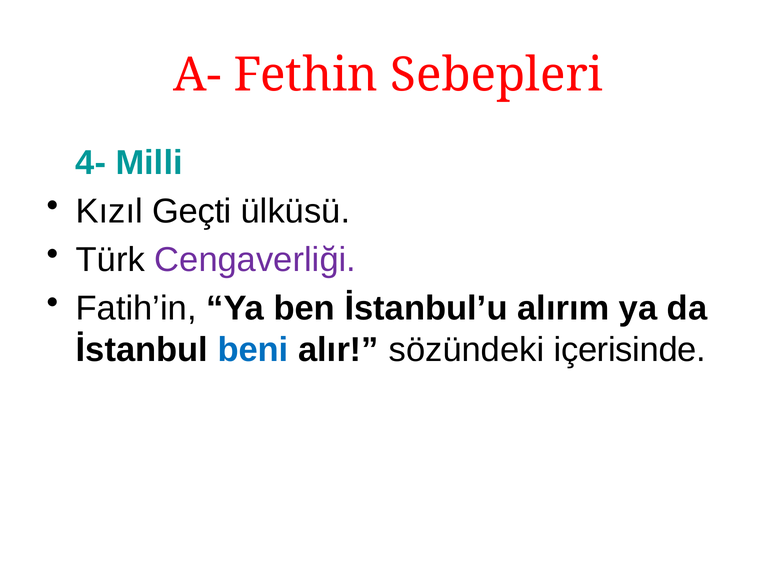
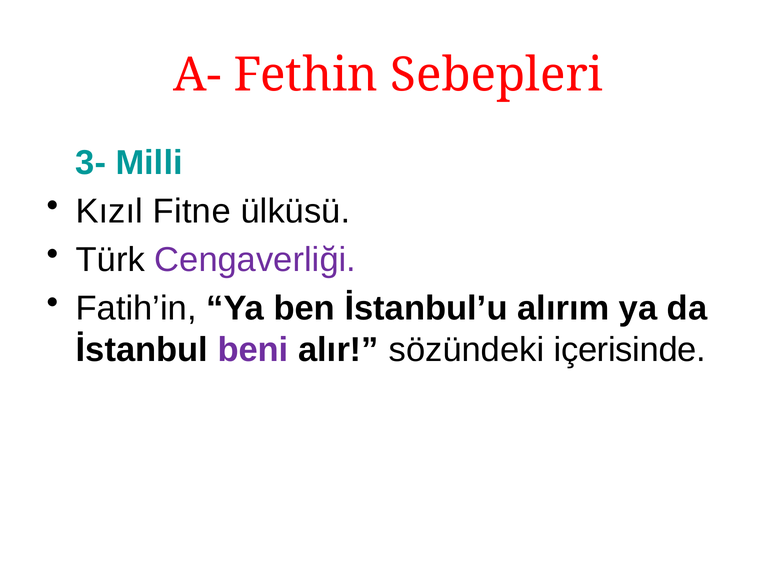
4-: 4- -> 3-
Geçti: Geçti -> Fitne
beni colour: blue -> purple
